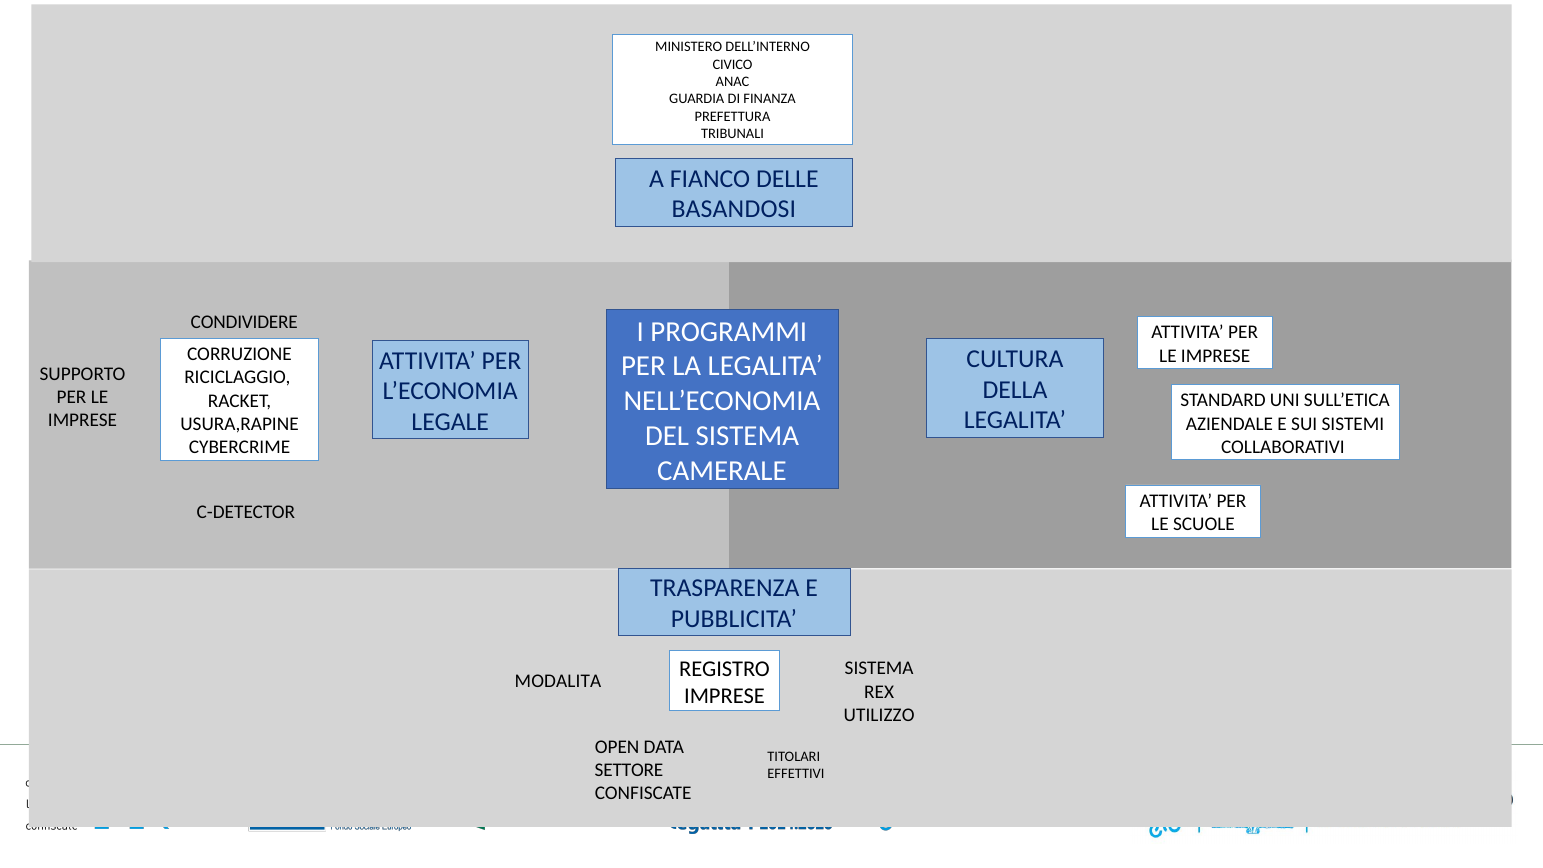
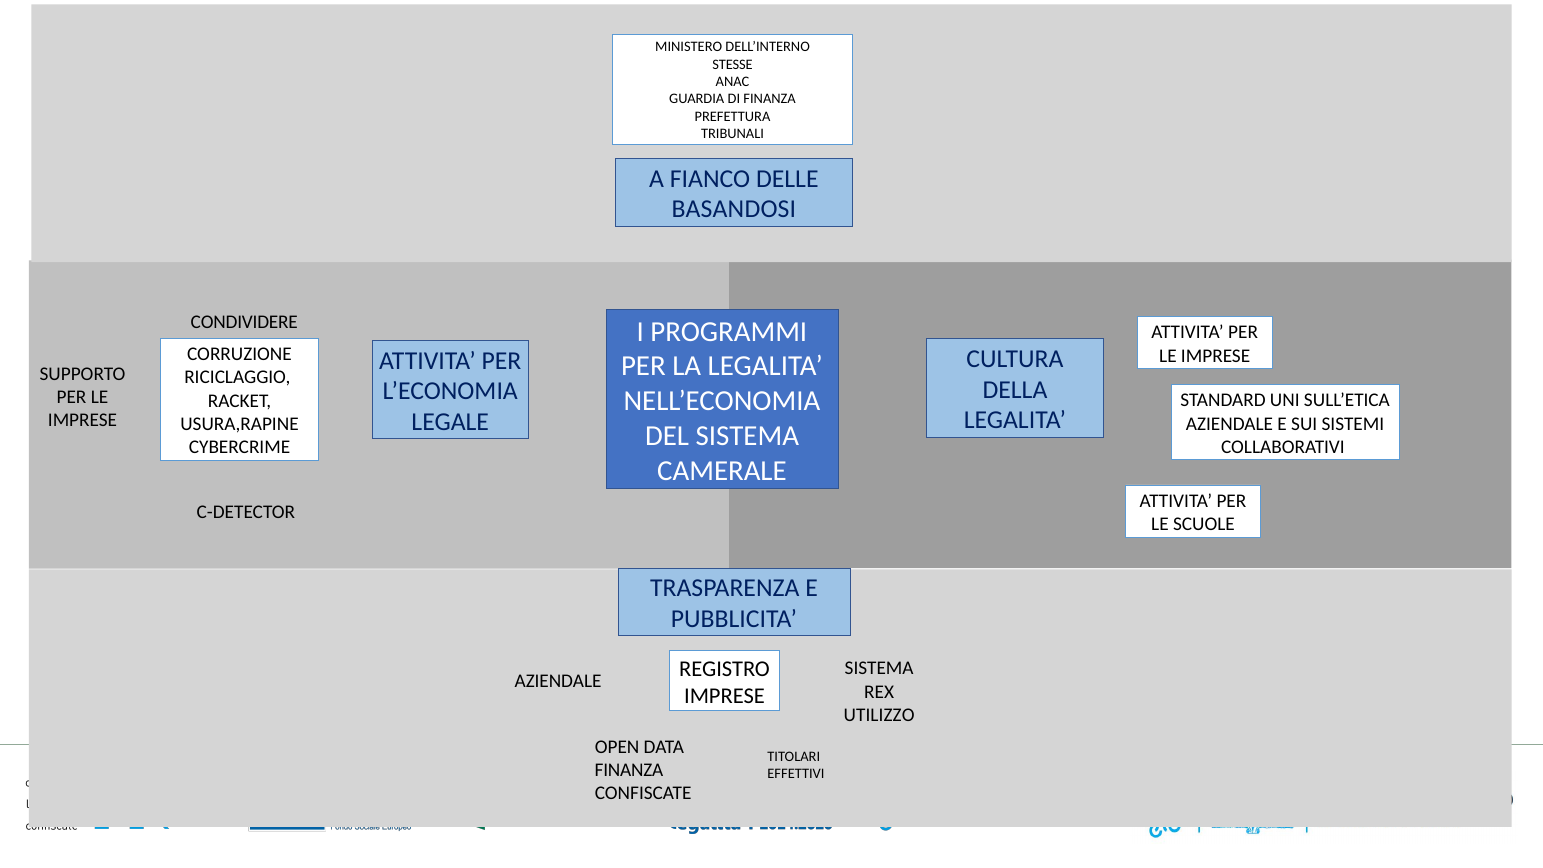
CIVICO: CIVICO -> STESSE
MODALITA at (558, 681): MODALITA -> AZIENDALE
SETTORE at (629, 770): SETTORE -> FINANZA
